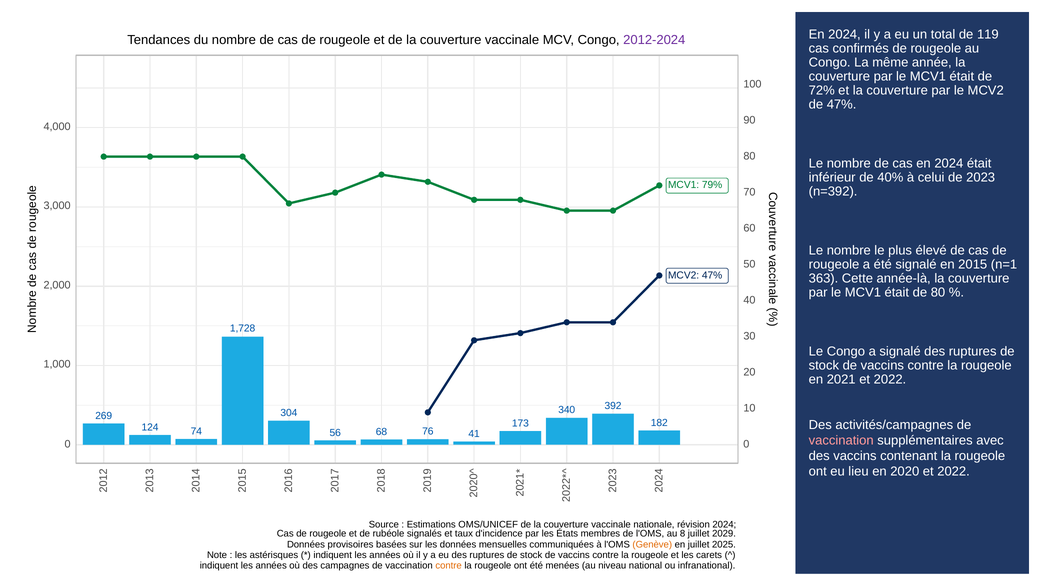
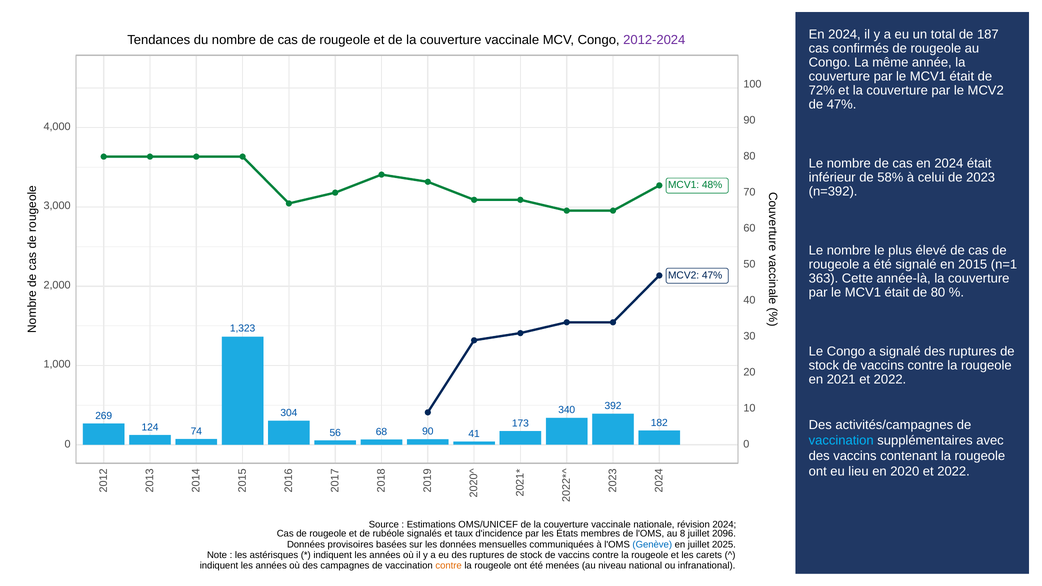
119: 119 -> 187
40%: 40% -> 58%
79%: 79% -> 48%
1,728: 1,728 -> 1,323
68 76: 76 -> 90
vaccination at (841, 441) colour: pink -> light blue
2029: 2029 -> 2096
Genève colour: orange -> blue
